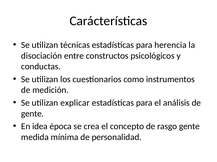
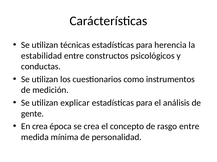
disociación: disociación -> estabilidad
En idea: idea -> crea
rasgo gente: gente -> entre
